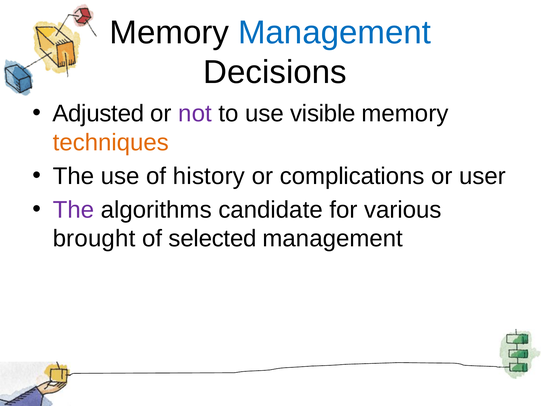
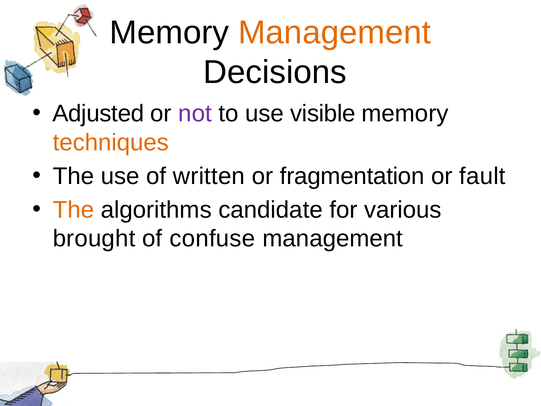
Management at (335, 33) colour: blue -> orange
history: history -> written
complications: complications -> fragmentation
user: user -> fault
The at (73, 210) colour: purple -> orange
selected: selected -> confuse
